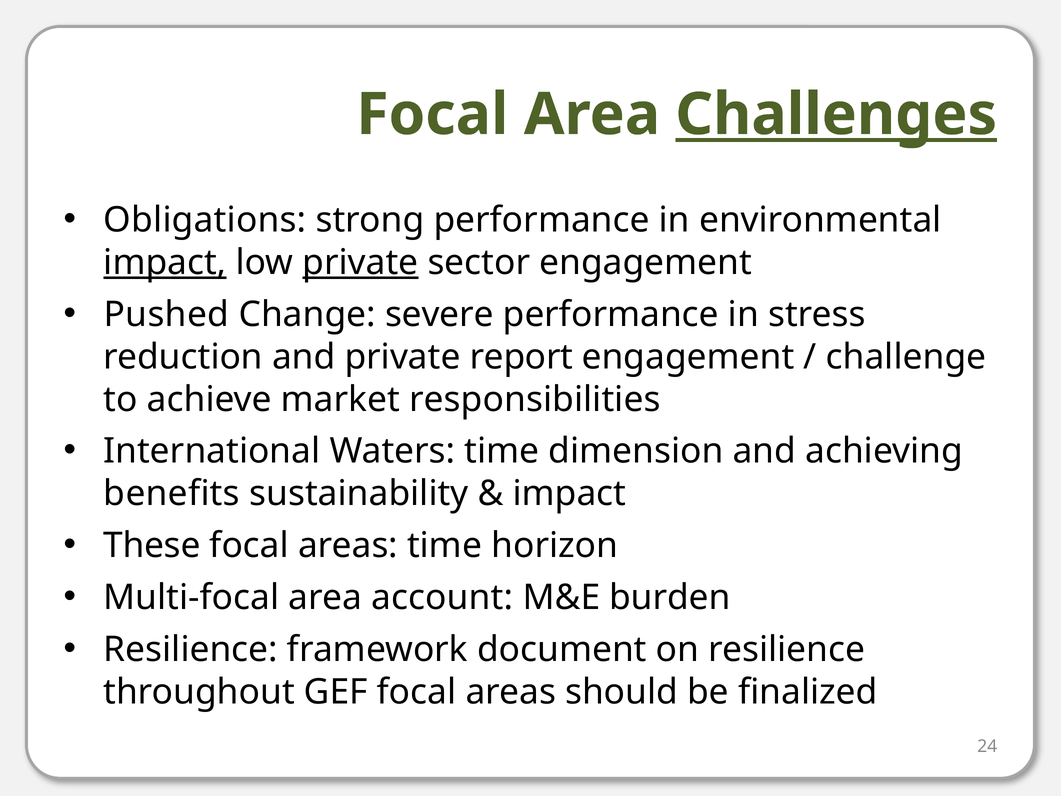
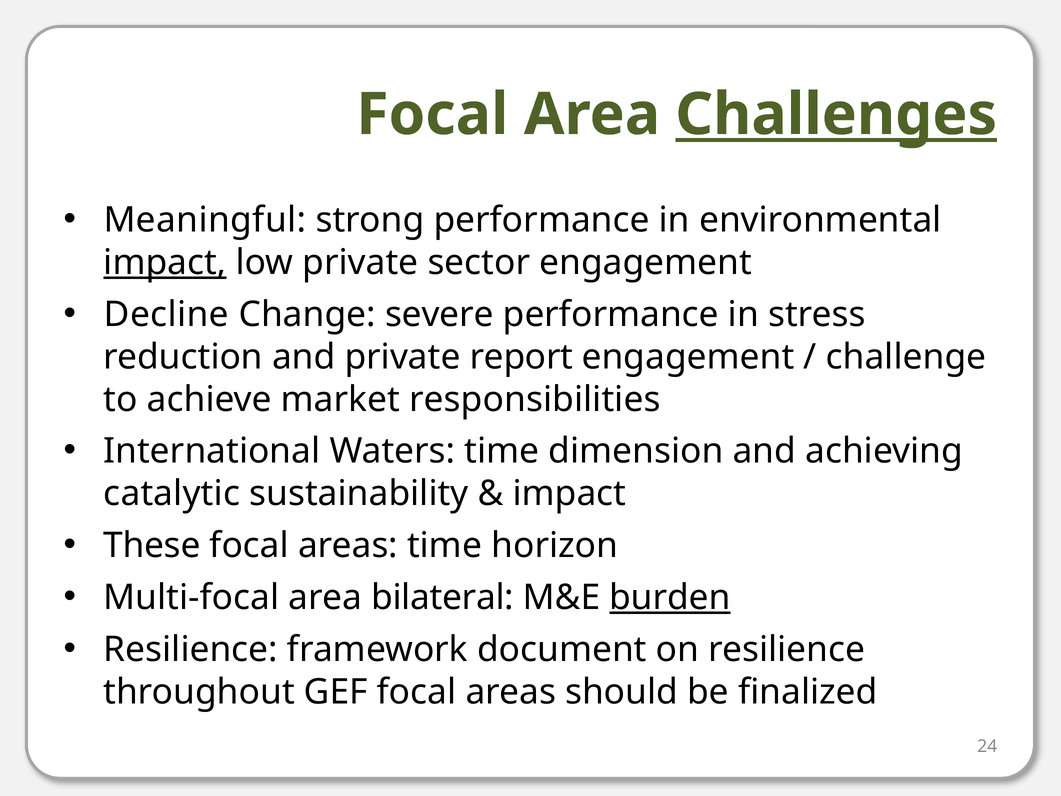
Obligations: Obligations -> Meaningful
private at (360, 262) underline: present -> none
Pushed: Pushed -> Decline
benefits: benefits -> catalytic
account: account -> bilateral
burden underline: none -> present
